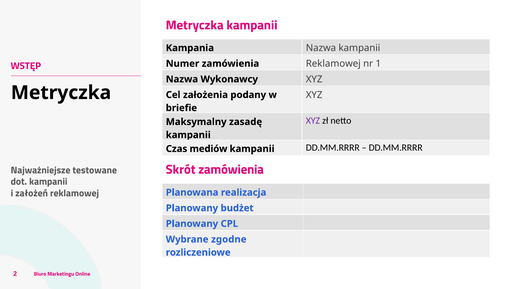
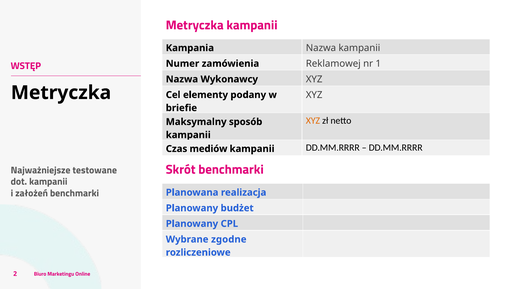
założenia: założenia -> elementy
XYZ at (313, 121) colour: purple -> orange
zasadę: zasadę -> sposób
Skrót zamówienia: zamówienia -> benchmarki
założeń reklamowej: reklamowej -> benchmarki
